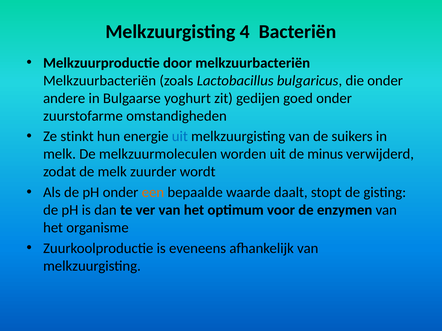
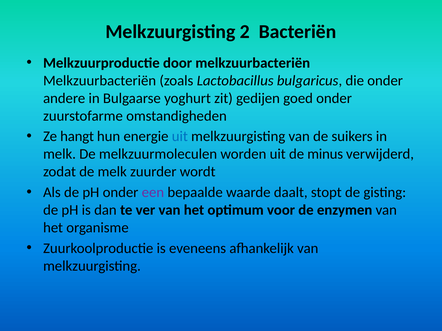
4: 4 -> 2
stinkt: stinkt -> hangt
een colour: orange -> purple
